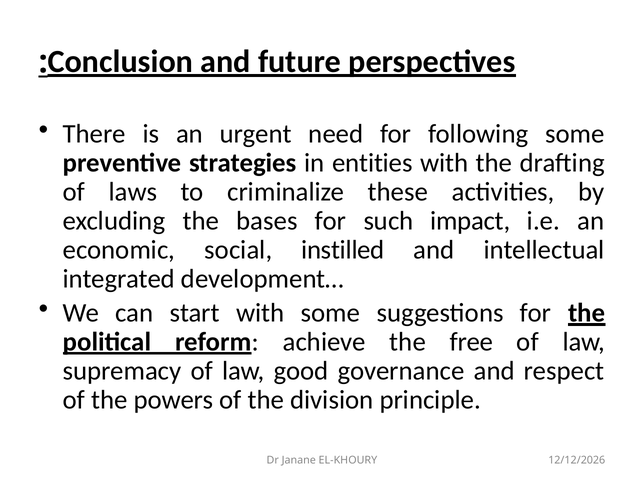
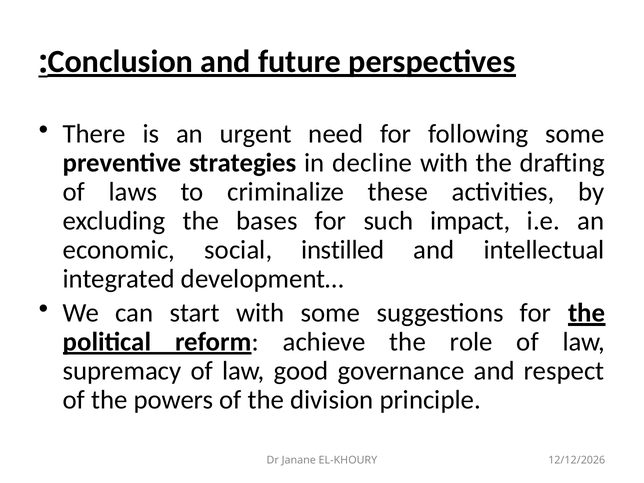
entities: entities -> decline
free: free -> role
